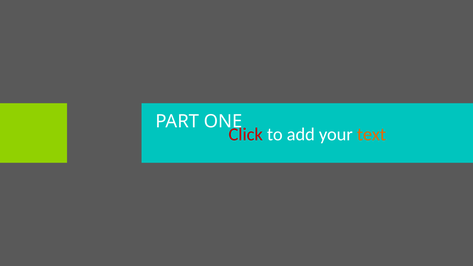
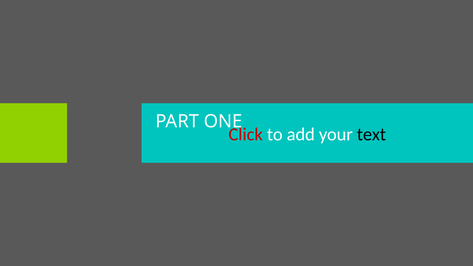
text colour: orange -> black
